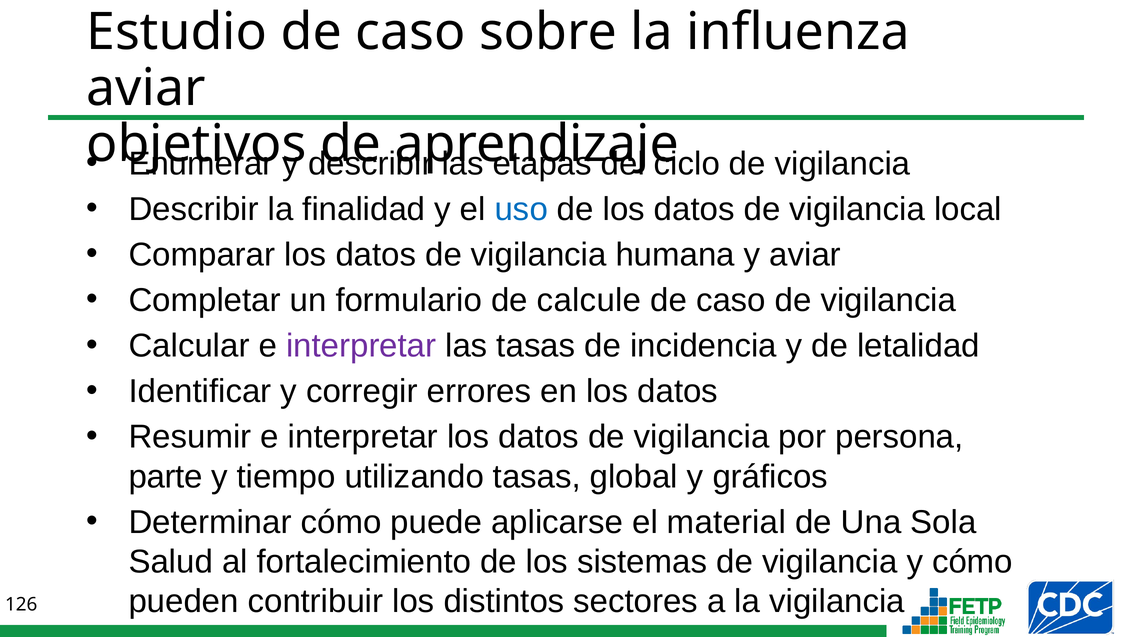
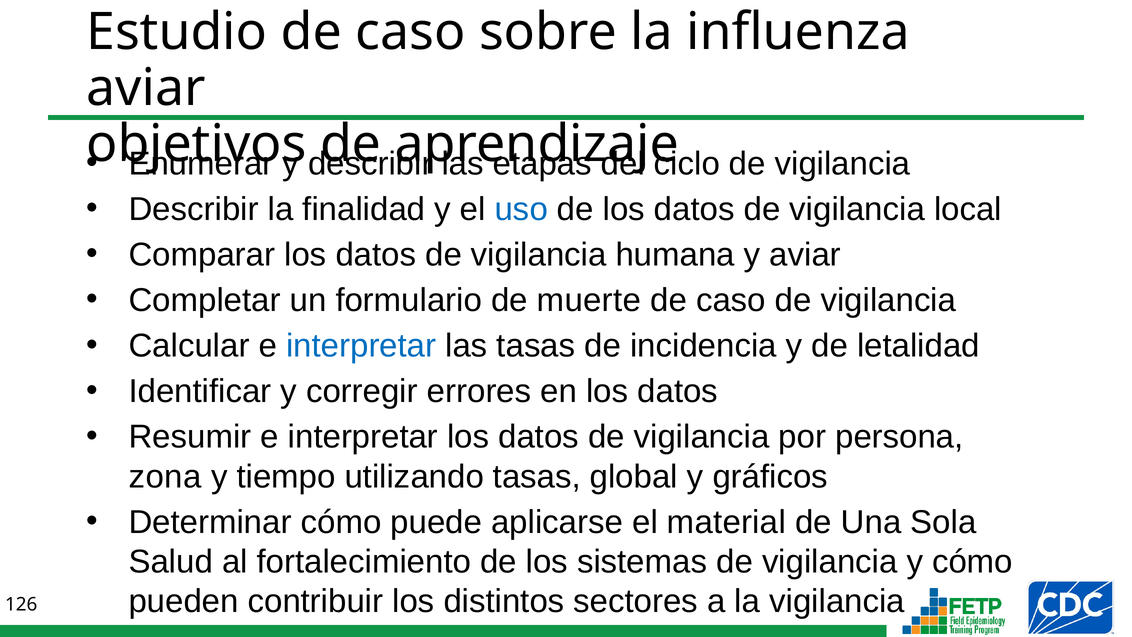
calcule: calcule -> muerte
interpretar at (361, 346) colour: purple -> blue
parte: parte -> zona
